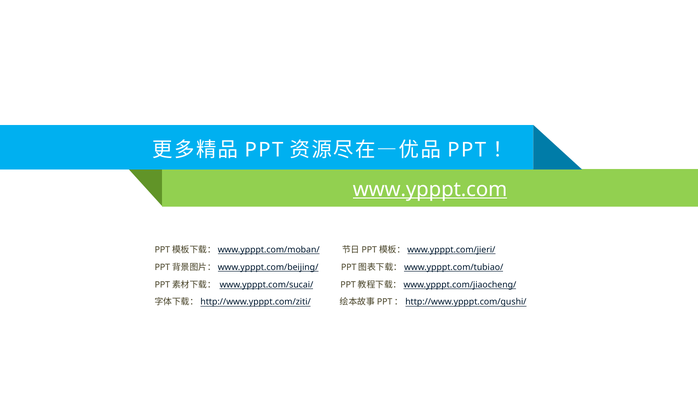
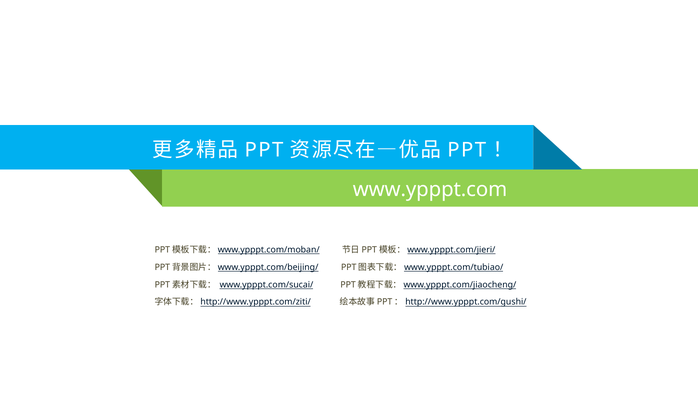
www.ypppt.com underline: present -> none
